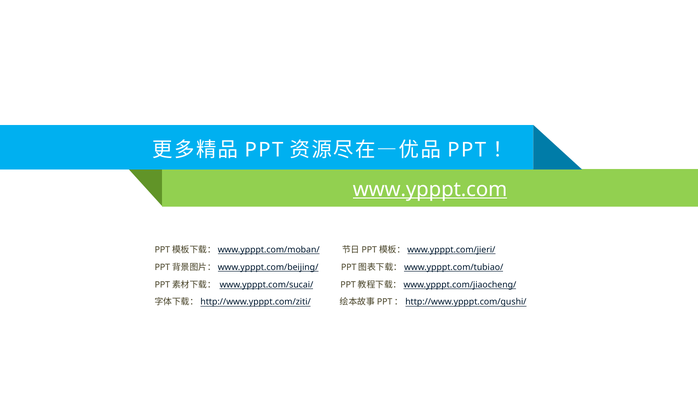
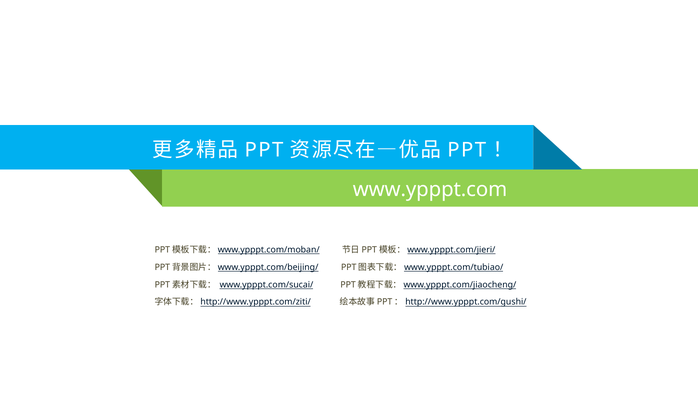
www.ypppt.com underline: present -> none
